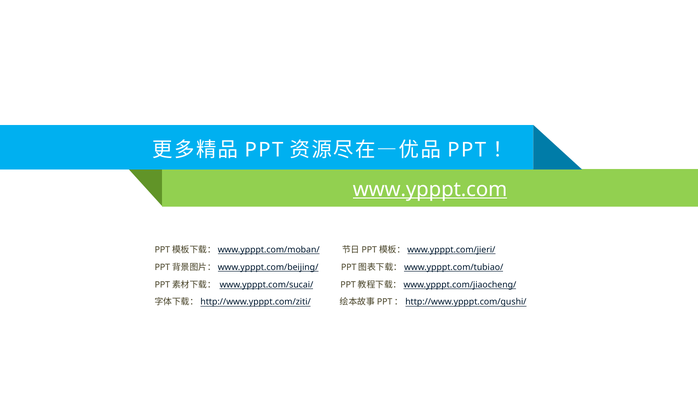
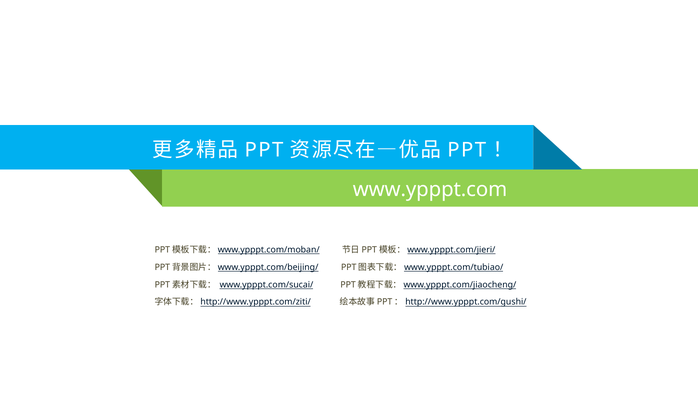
www.ypppt.com underline: present -> none
